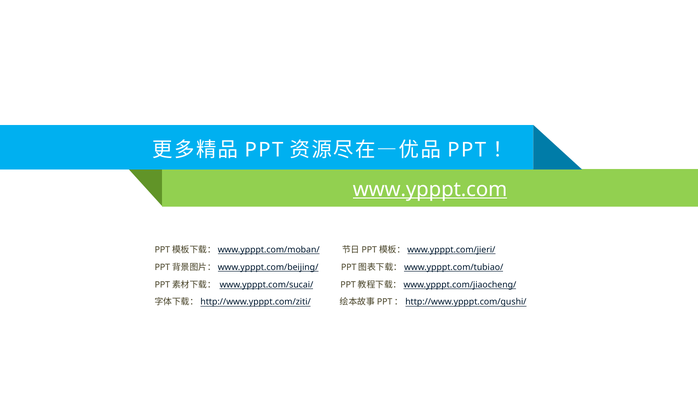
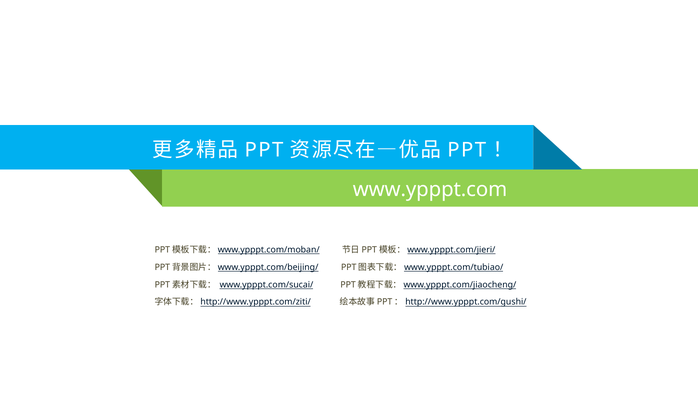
www.ypppt.com underline: present -> none
